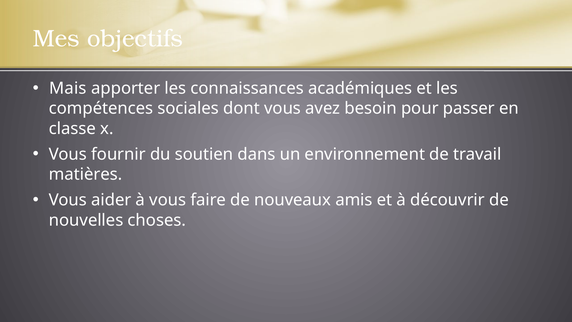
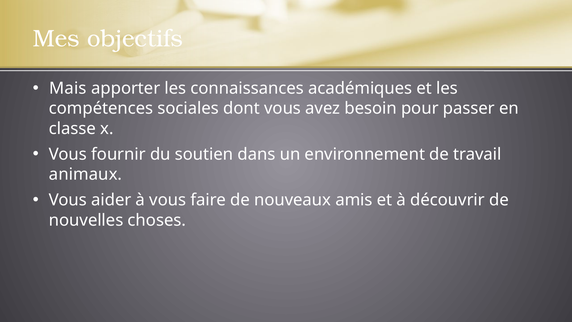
matières: matières -> animaux
